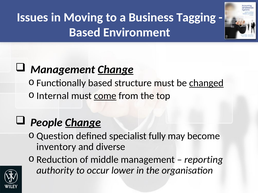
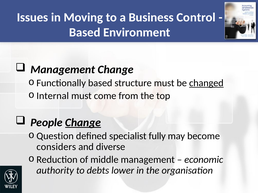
Tagging: Tagging -> Control
Change at (116, 70) underline: present -> none
come underline: present -> none
inventory: inventory -> considers
reporting: reporting -> economic
occur: occur -> debts
